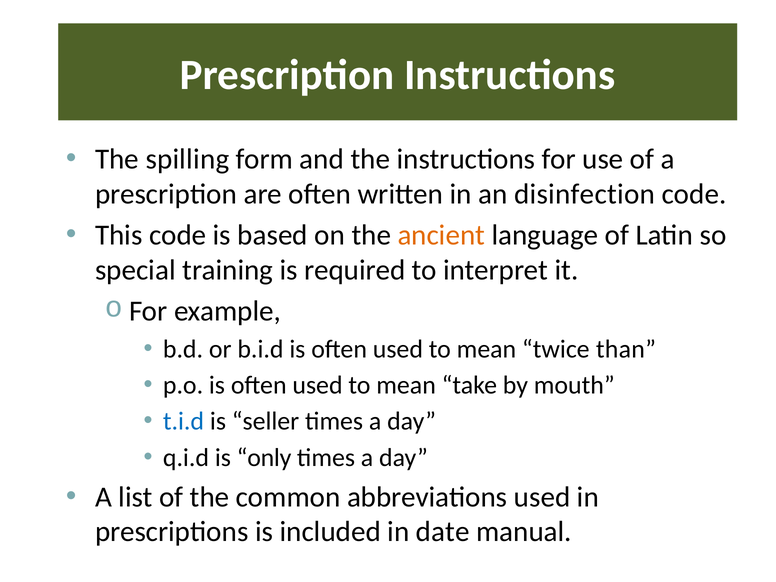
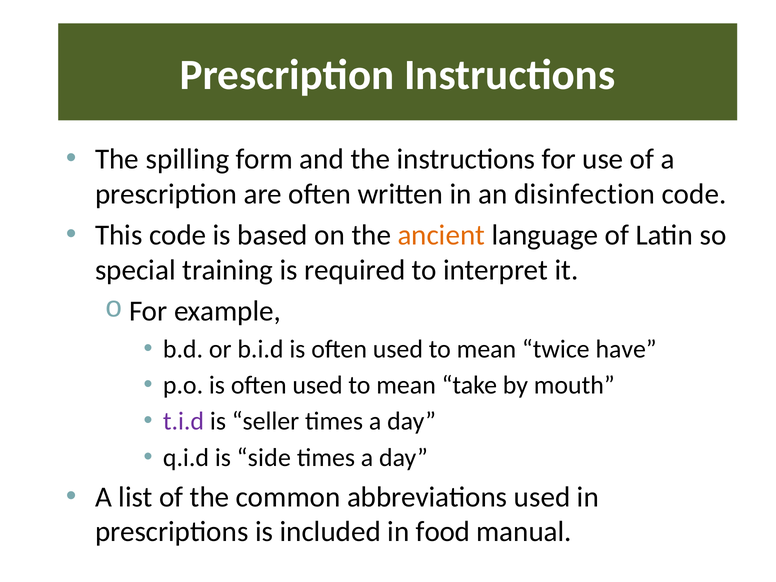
than: than -> have
t.i.d colour: blue -> purple
only: only -> side
date: date -> food
